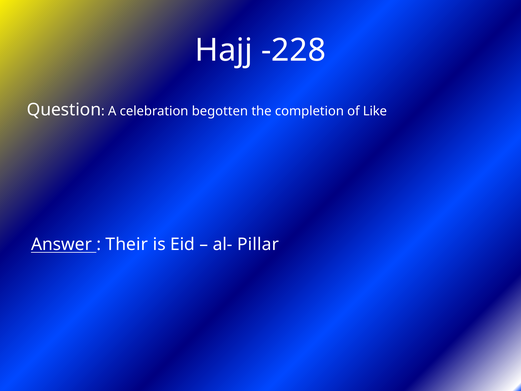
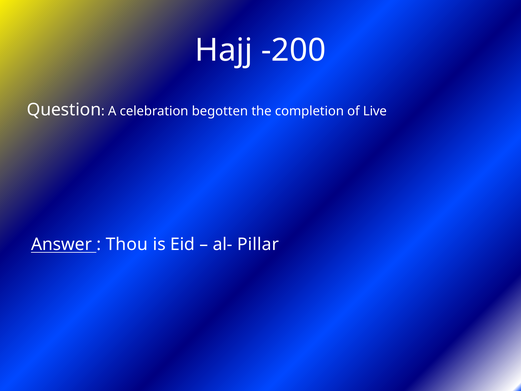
-228: -228 -> -200
Like: Like -> Live
Their: Their -> Thou
